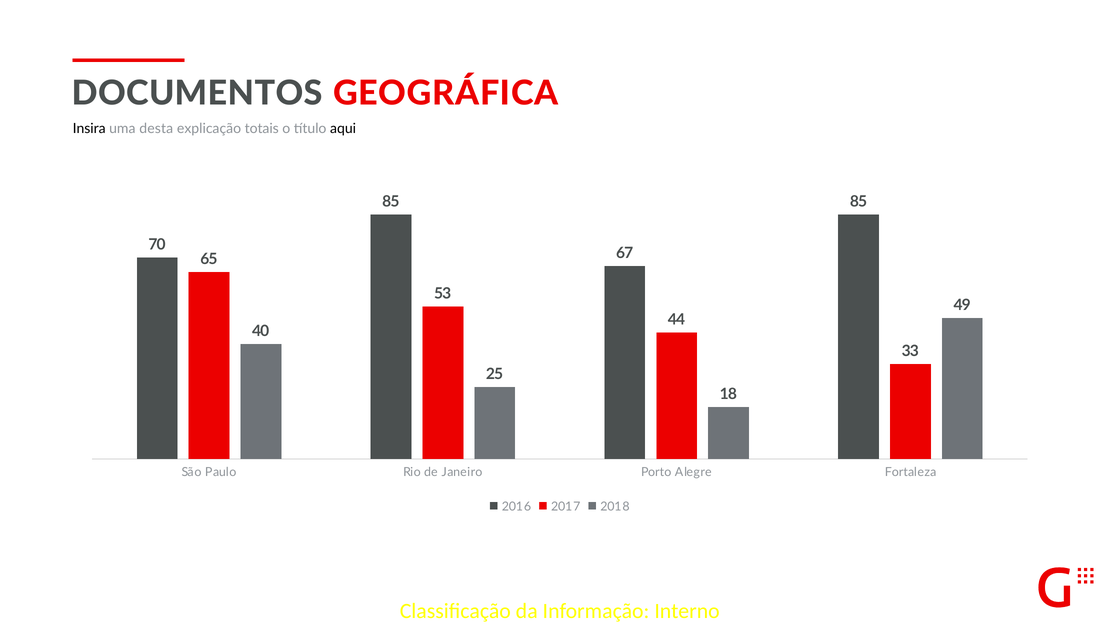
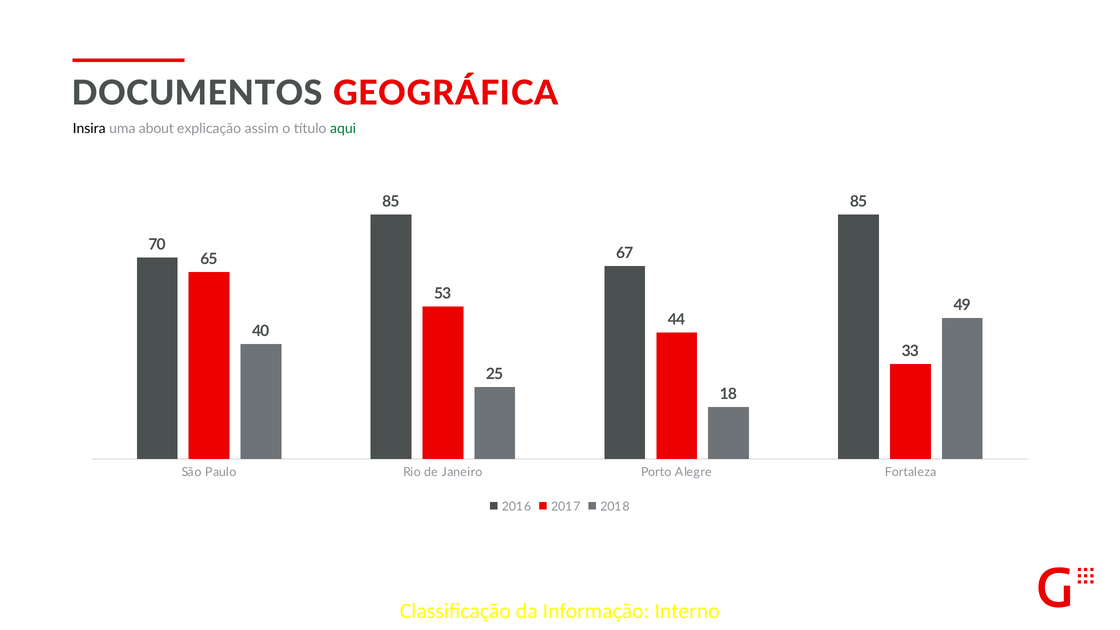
desta: desta -> about
totais: totais -> assim
aqui colour: black -> green
